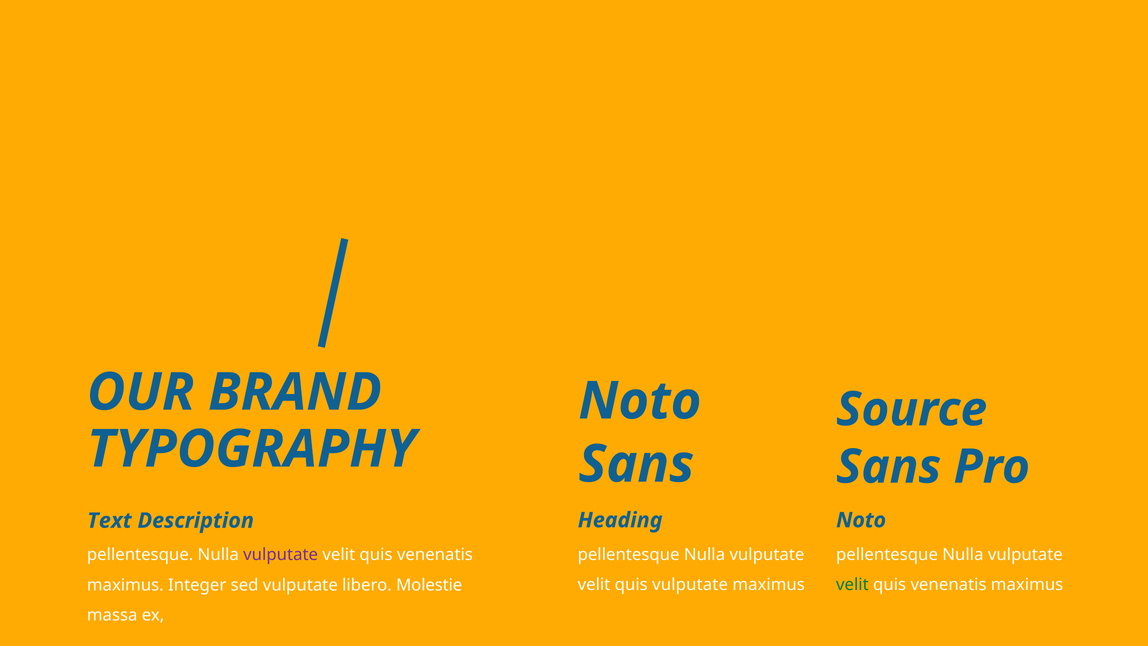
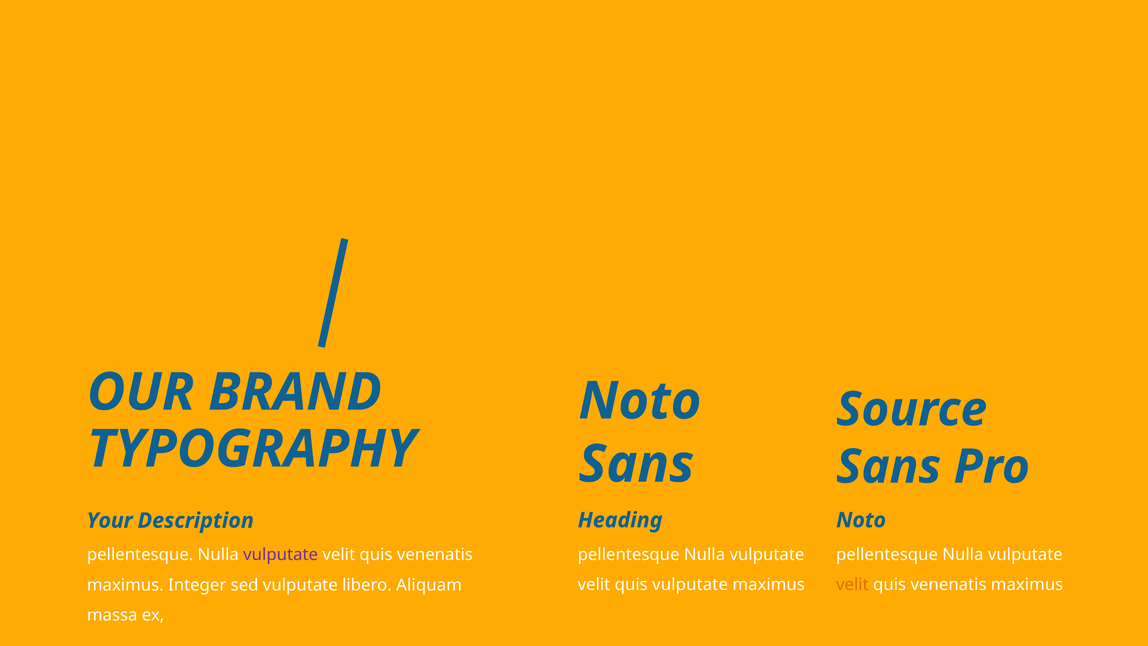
Text: Text -> Your
velit at (852, 584) colour: green -> orange
Molestie: Molestie -> Aliquam
